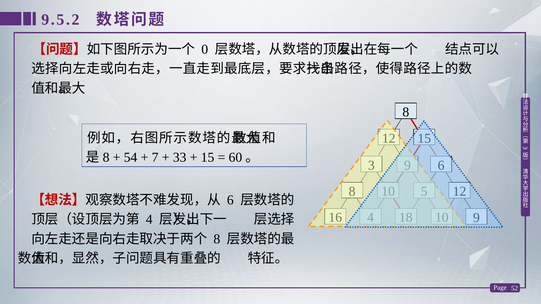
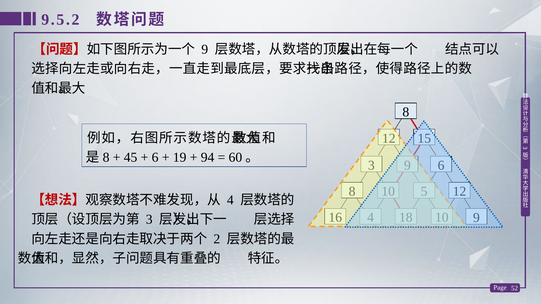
0 at (205, 49): 0 -> 9
54: 54 -> 45
7 at (155, 158): 7 -> 6
33: 33 -> 19
15 at (208, 158): 15 -> 94
6 at (230, 200): 6 -> 4
4 at (149, 220): 4 -> 3
8 at (217, 239): 8 -> 2
